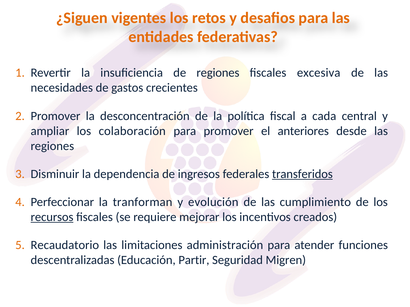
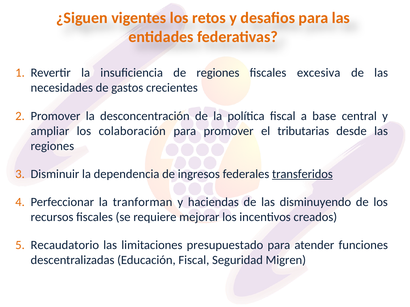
cada: cada -> base
anteriores: anteriores -> tributarias
evolución: evolución -> haciendas
cumplimiento: cumplimiento -> disminuyendo
recursos underline: present -> none
administración: administración -> presupuestado
Educación Partir: Partir -> Fiscal
